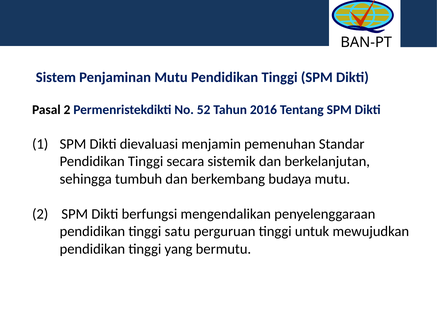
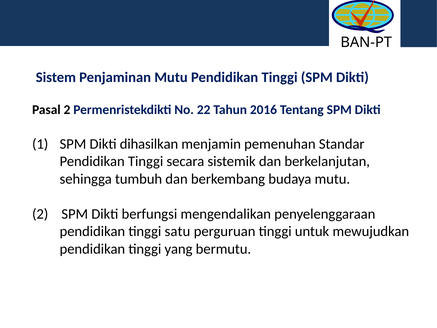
52: 52 -> 22
dievaluasi: dievaluasi -> dihasilkan
